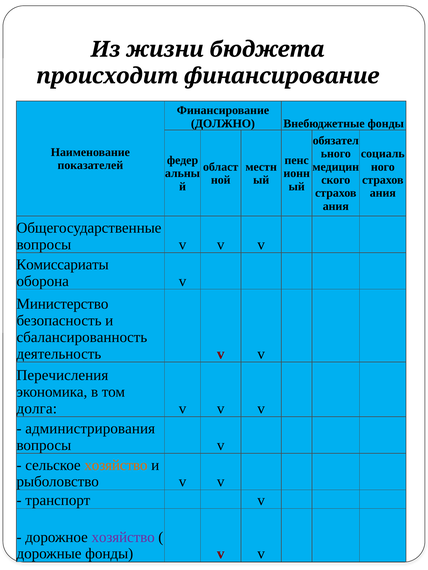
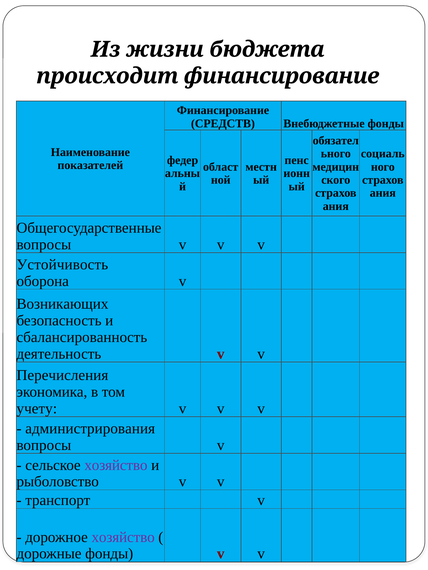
ДОЛЖНО: ДОЛЖНО -> СРЕДСТВ
Комиссариаты: Комиссариаты -> Устойчивость
Министерство: Министерство -> Возникающих
долга: долга -> учету
хозяйство at (116, 466) colour: orange -> purple
